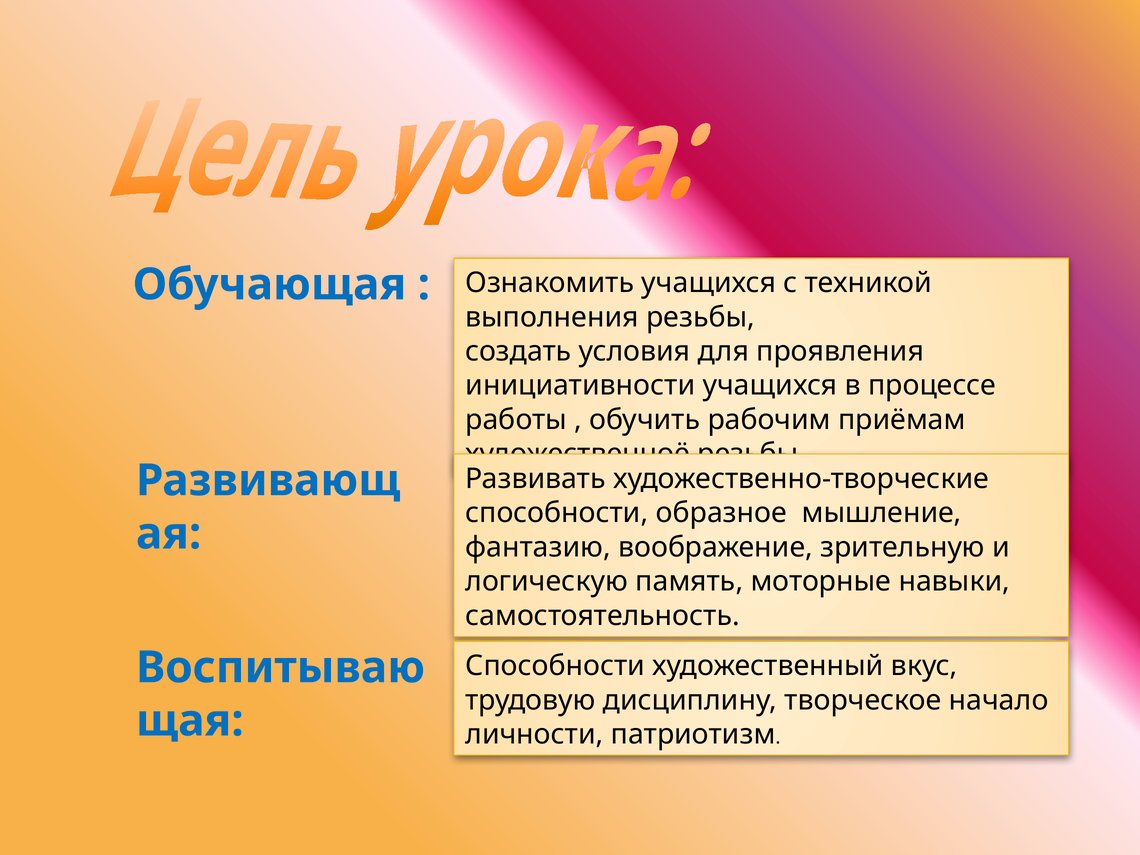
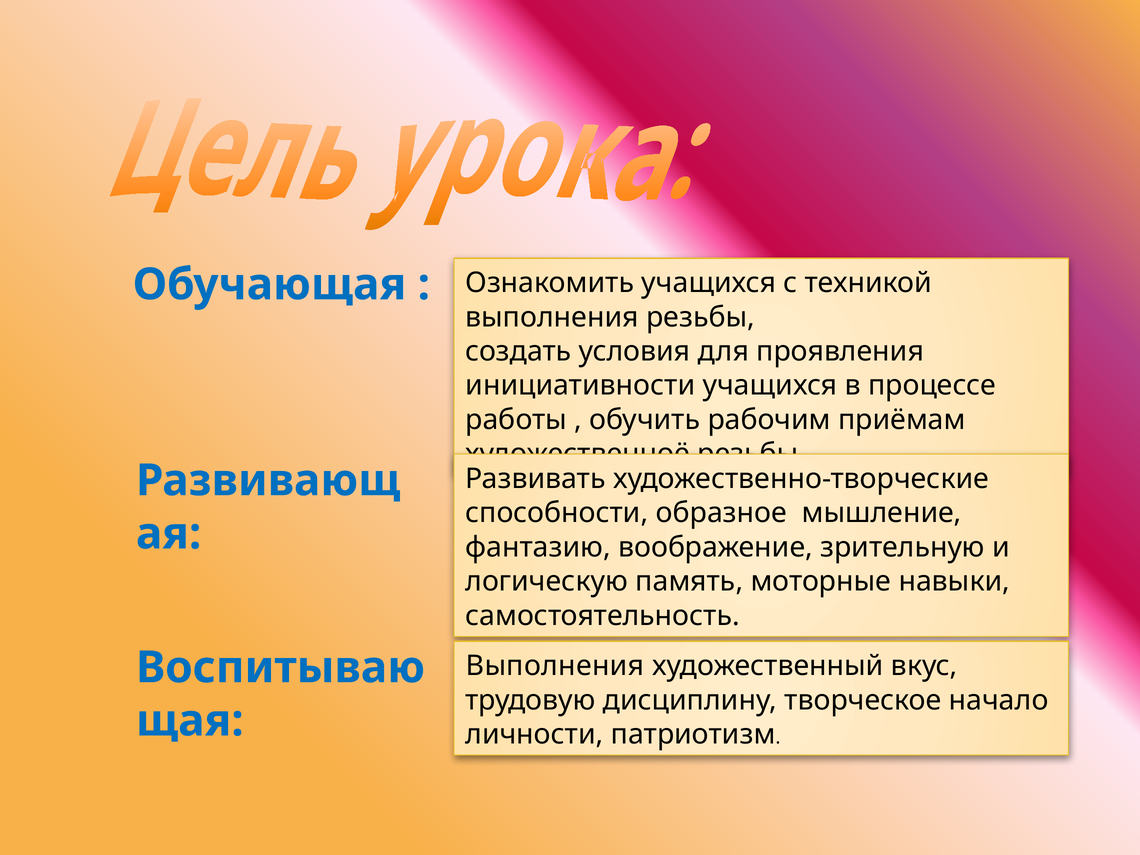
Способности at (555, 666): Способности -> Выполнения
